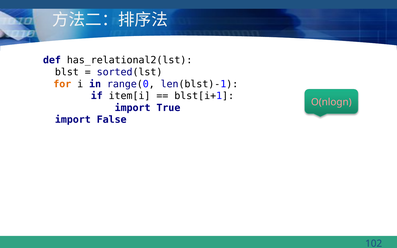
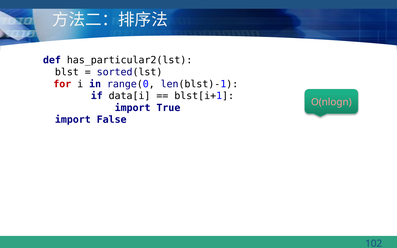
has_relational2(lst: has_relational2(lst -> has_particular2(lst
for colour: orange -> red
item[i: item[i -> data[i
